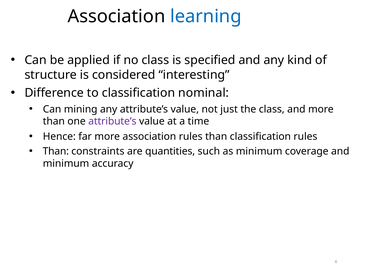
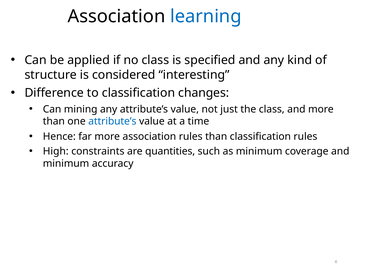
nominal: nominal -> changes
attribute’s at (112, 122) colour: purple -> blue
Than at (56, 152): Than -> High
